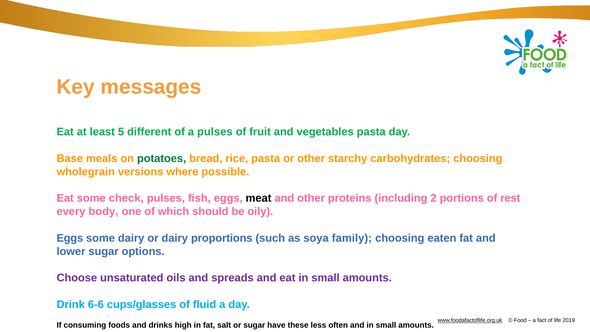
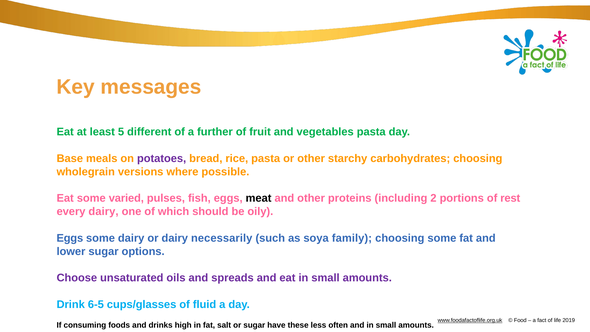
a pulses: pulses -> further
potatoes colour: green -> purple
check: check -> varied
every body: body -> dairy
proportions: proportions -> necessarily
choosing eaten: eaten -> some
6-6: 6-6 -> 6-5
